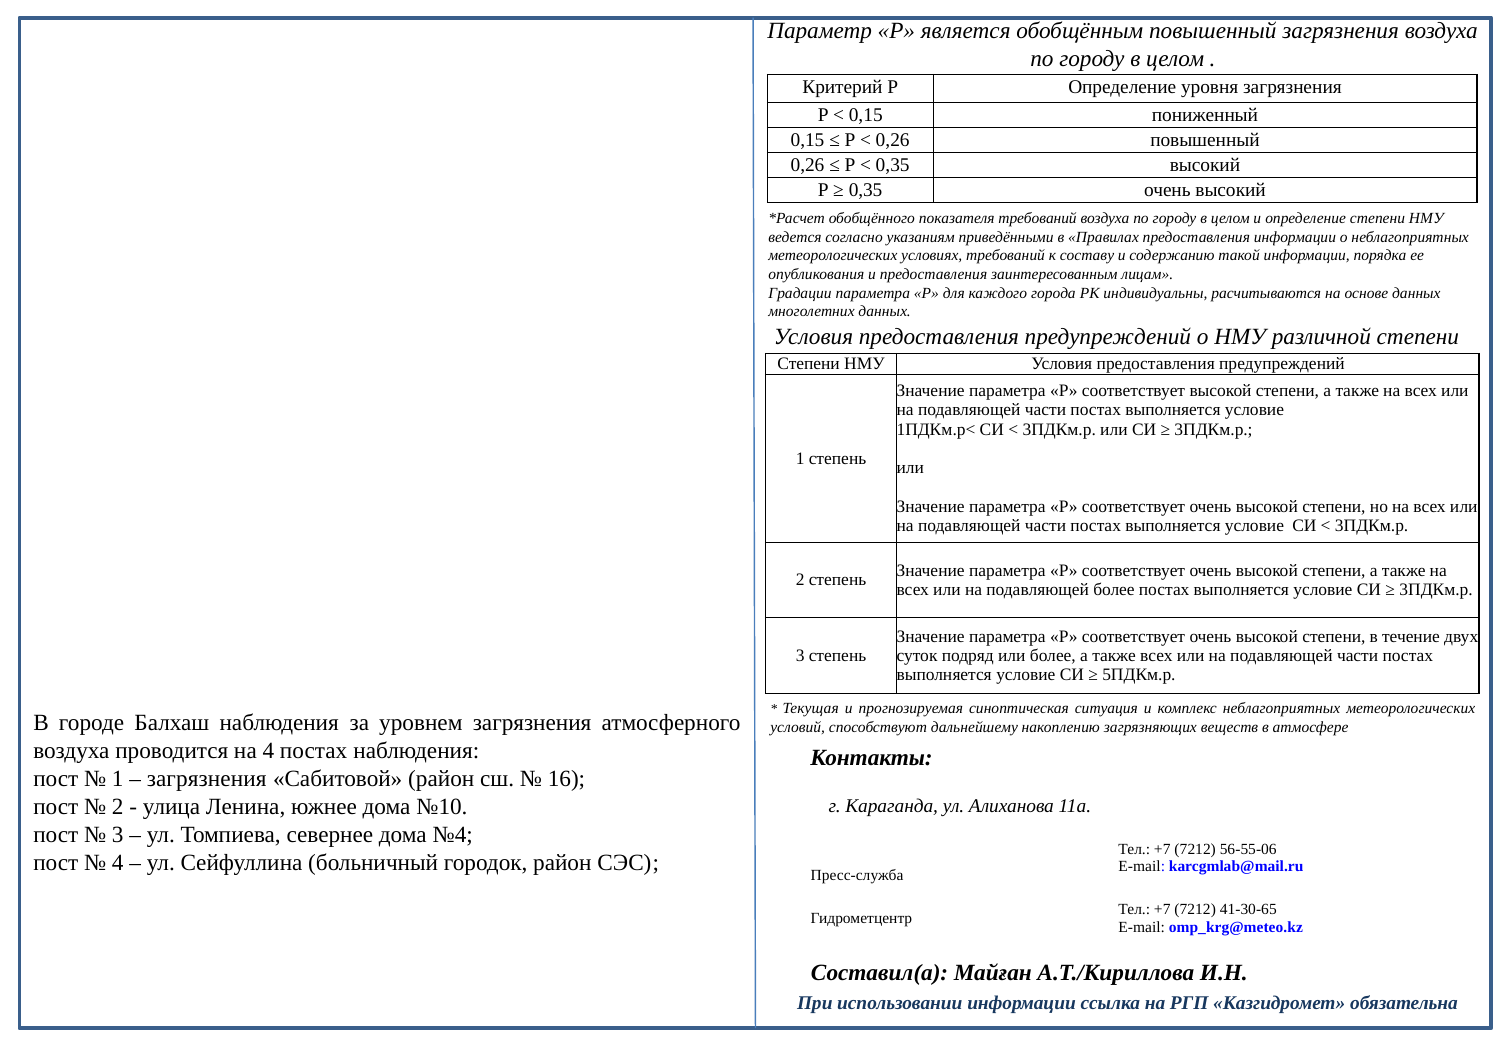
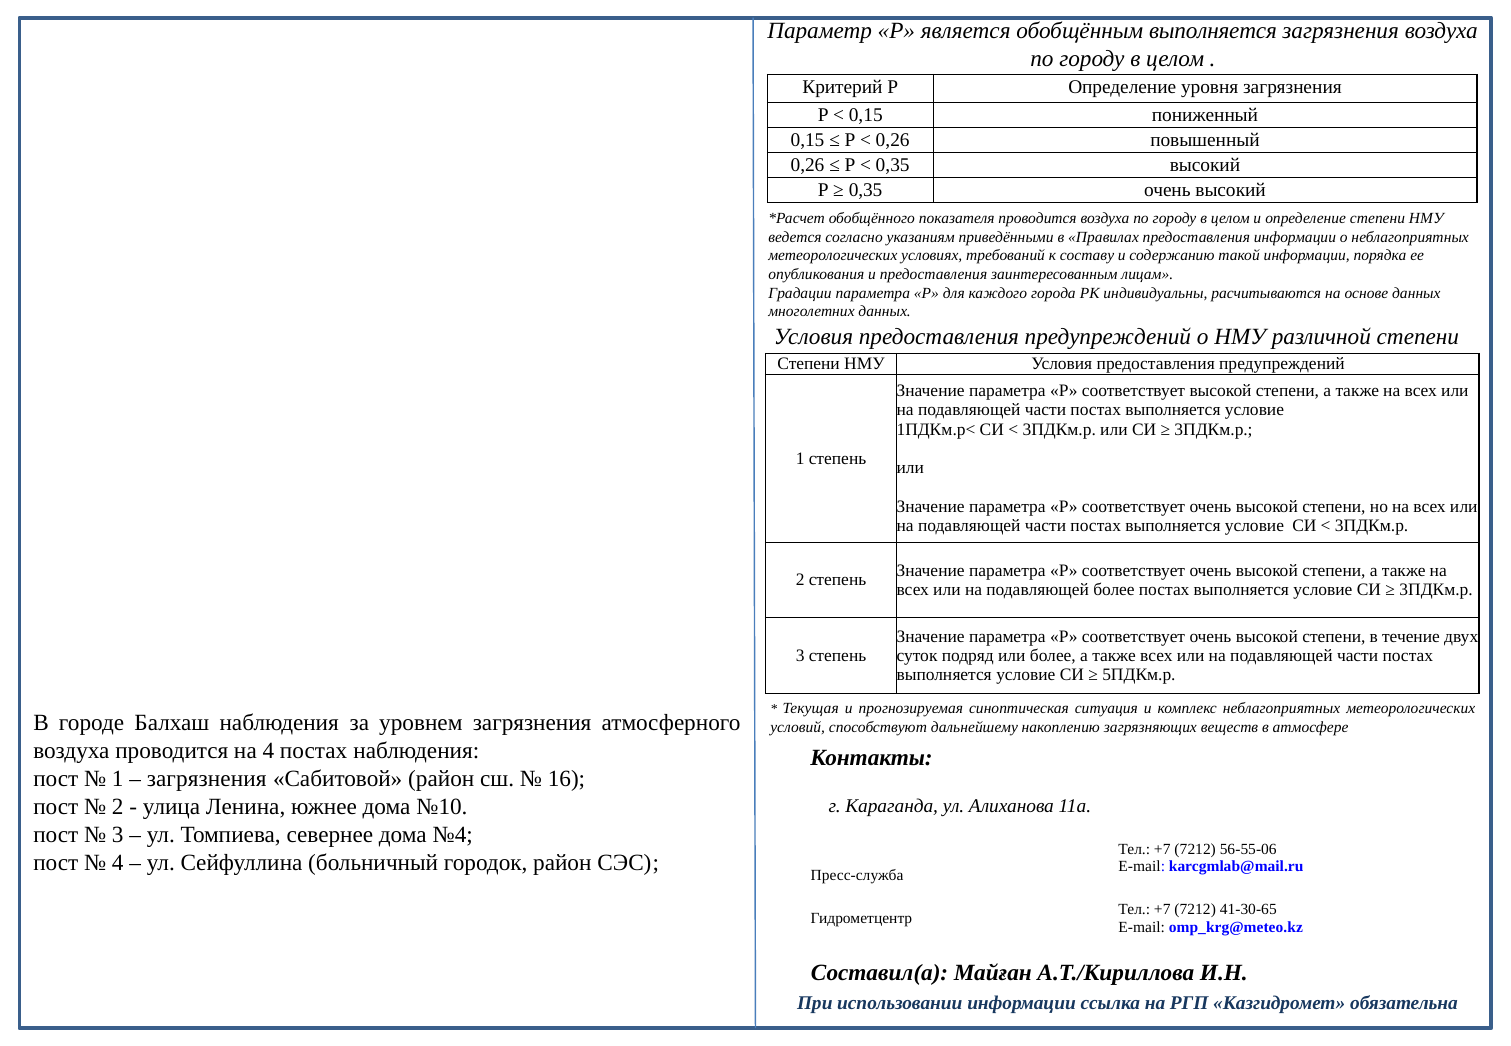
обобщённым повышенный: повышенный -> выполняется
показателя требований: требований -> проводится
